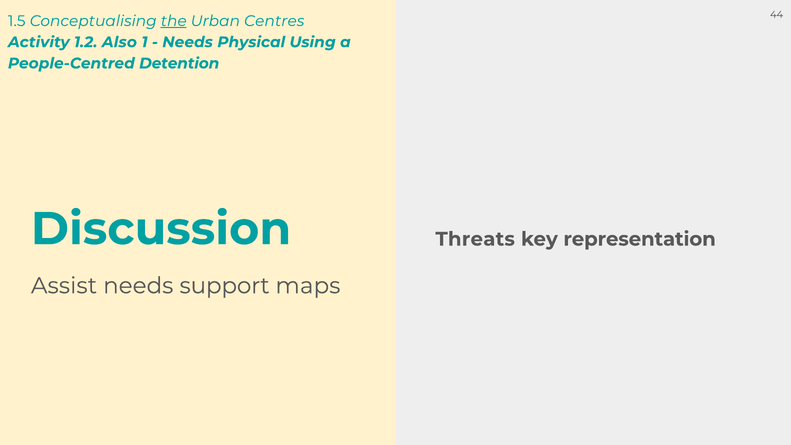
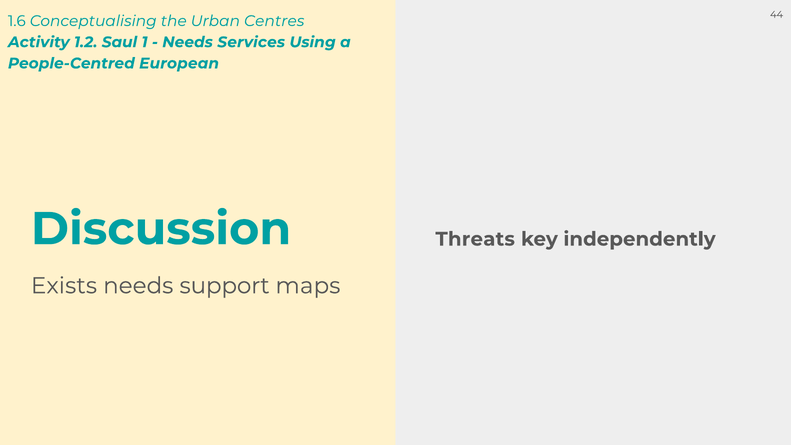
1.5: 1.5 -> 1.6
the underline: present -> none
Also: Also -> Saul
Physical: Physical -> Services
Detention: Detention -> European
representation: representation -> independently
Assist: Assist -> Exists
